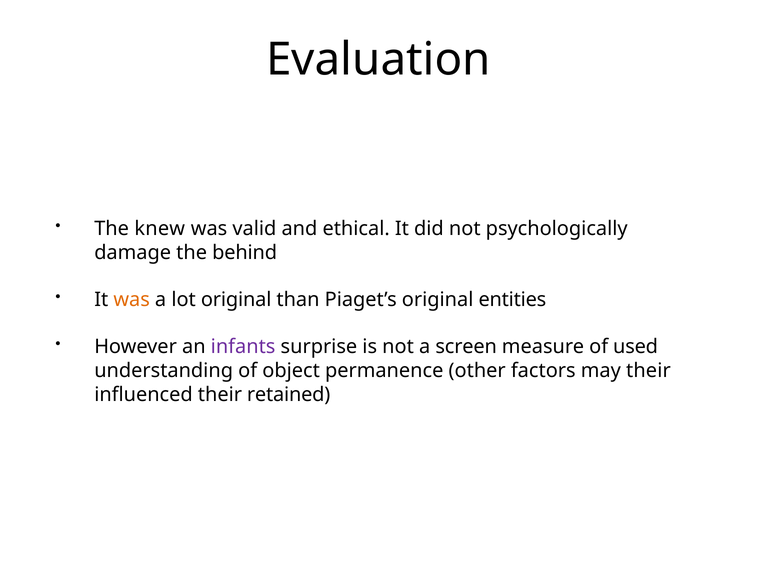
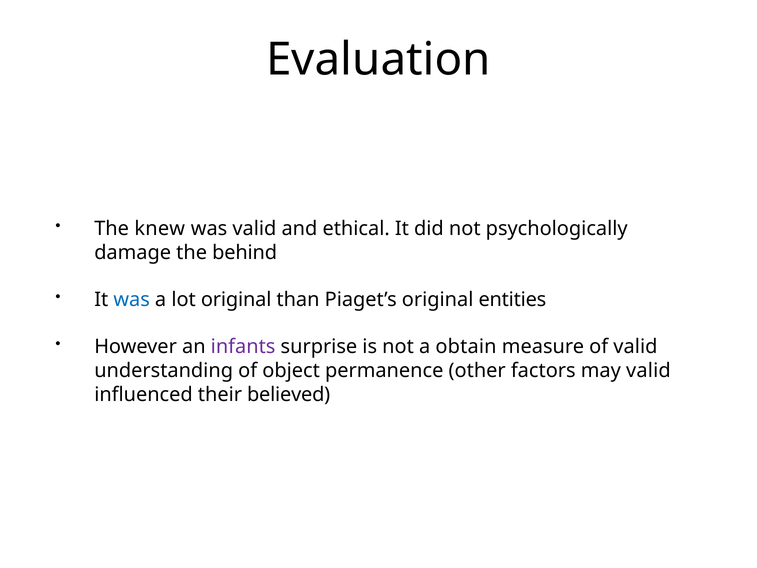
was at (132, 299) colour: orange -> blue
screen: screen -> obtain
of used: used -> valid
may their: their -> valid
retained: retained -> believed
